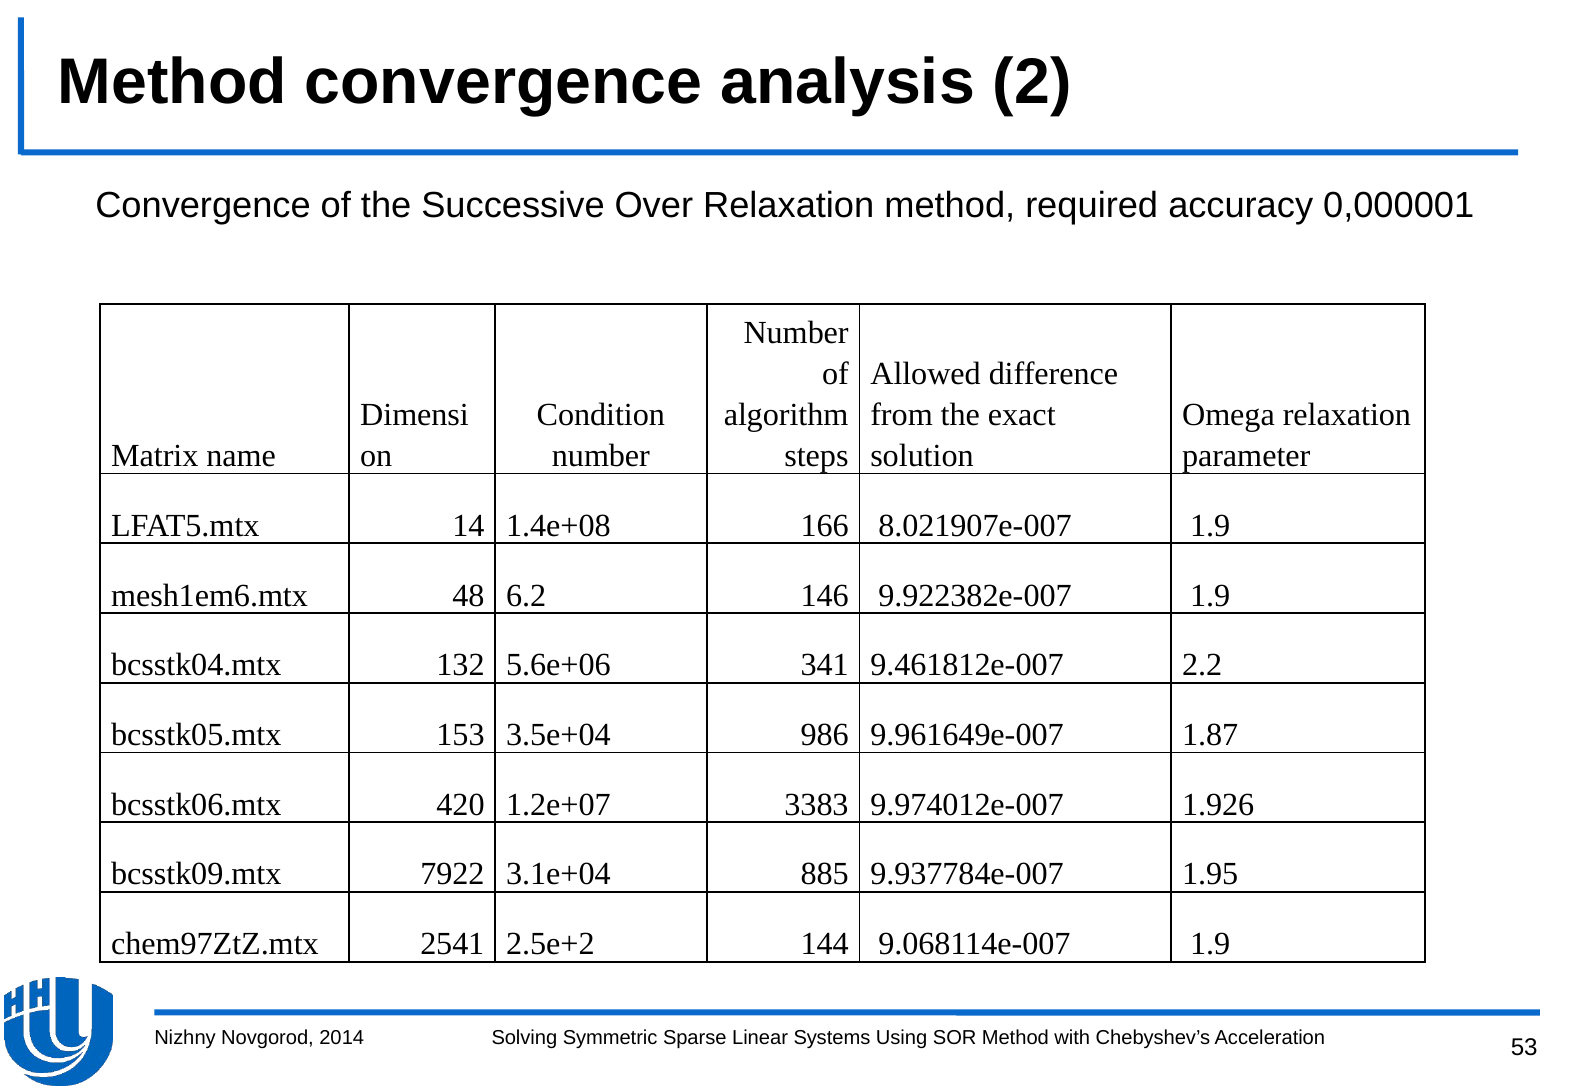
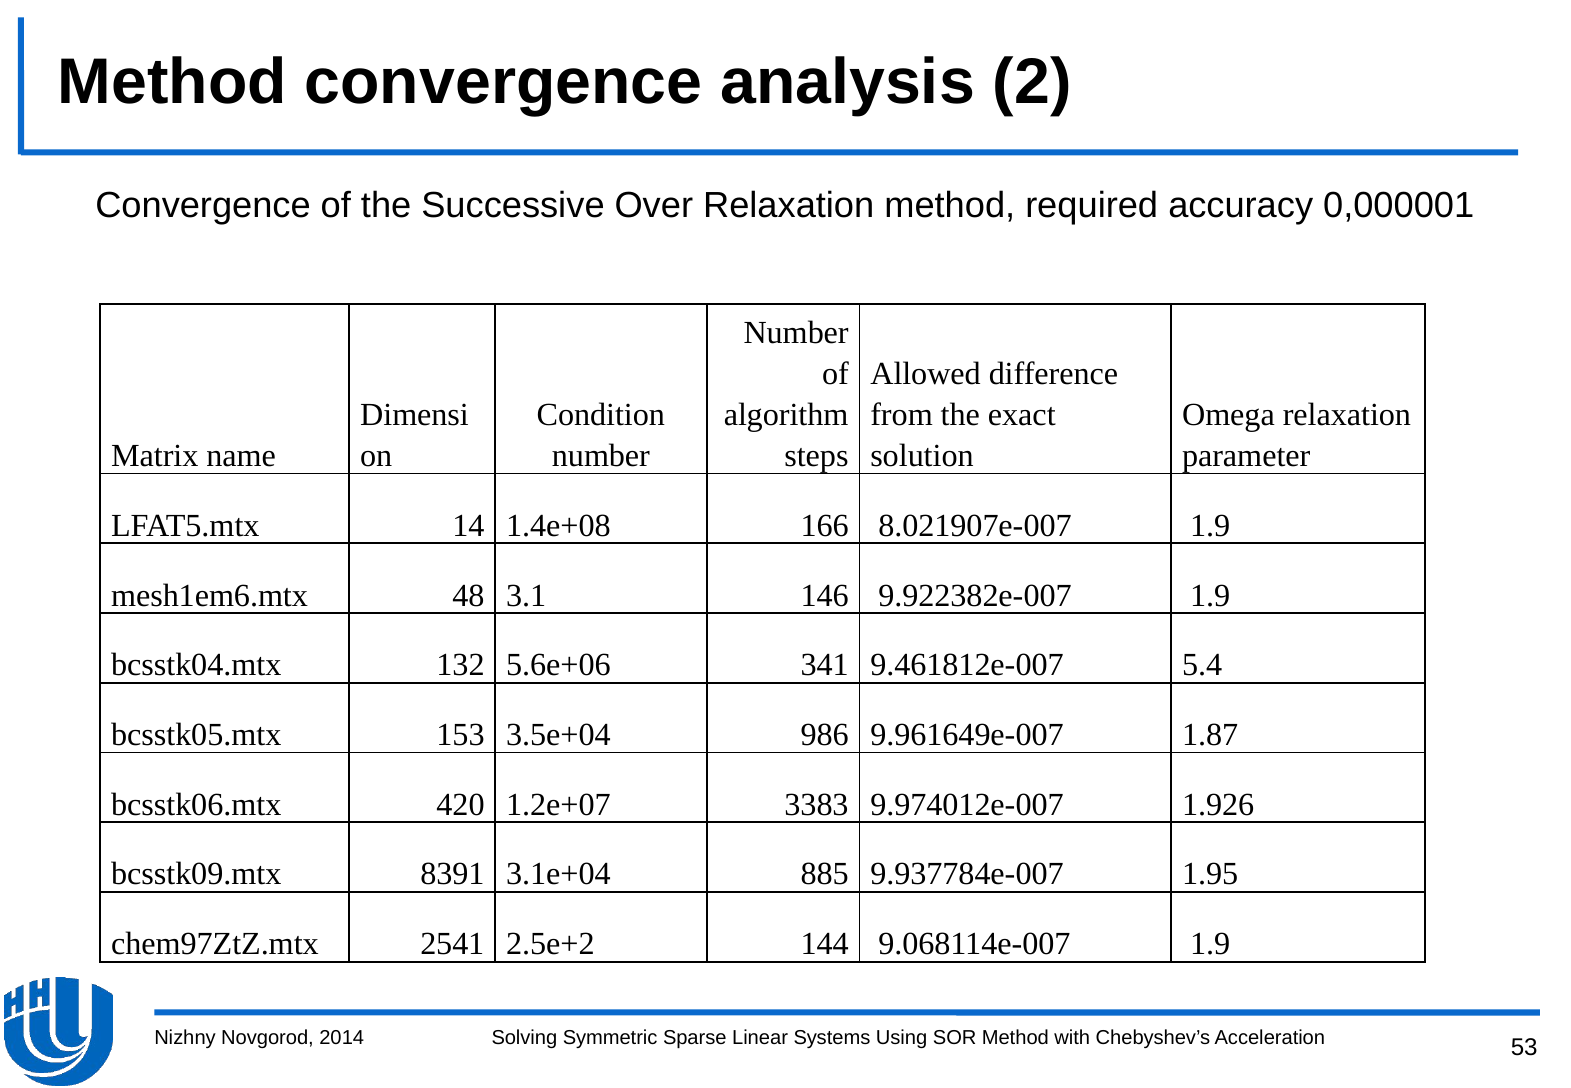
6.2: 6.2 -> 3.1
2.2: 2.2 -> 5.4
7922: 7922 -> 8391
